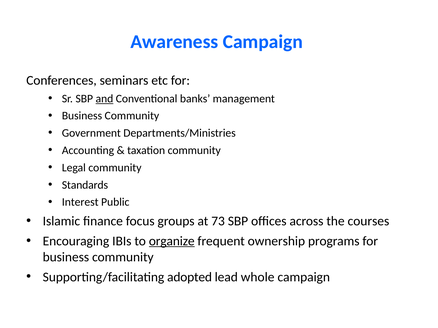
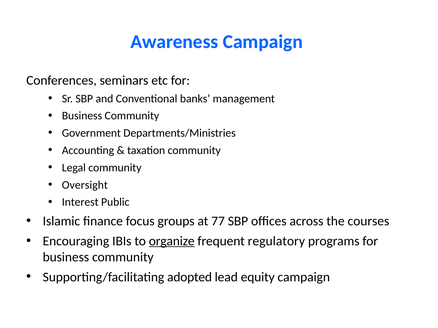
and underline: present -> none
Standards: Standards -> Oversight
73: 73 -> 77
ownership: ownership -> regulatory
whole: whole -> equity
